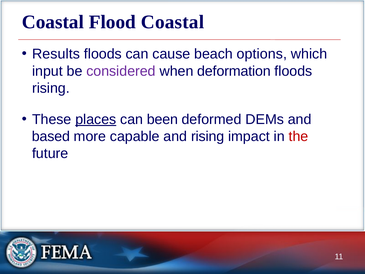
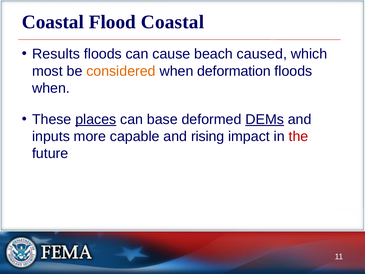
options: options -> caused
input: input -> most
considered colour: purple -> orange
rising at (51, 88): rising -> when
been: been -> base
DEMs underline: none -> present
based: based -> inputs
